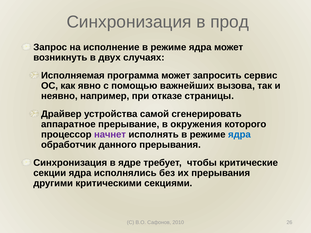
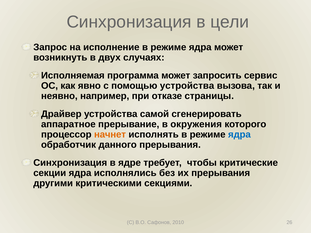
прод: прод -> цели
помощью важнейших: важнейших -> устройства
начнет colour: purple -> orange
